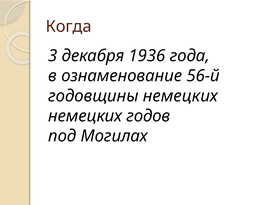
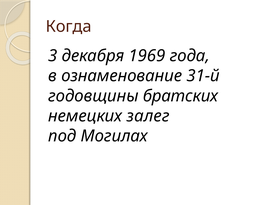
1936: 1936 -> 1969
56-й: 56-й -> 31-й
годовщины немецких: немецких -> братских
годов: годов -> залег
